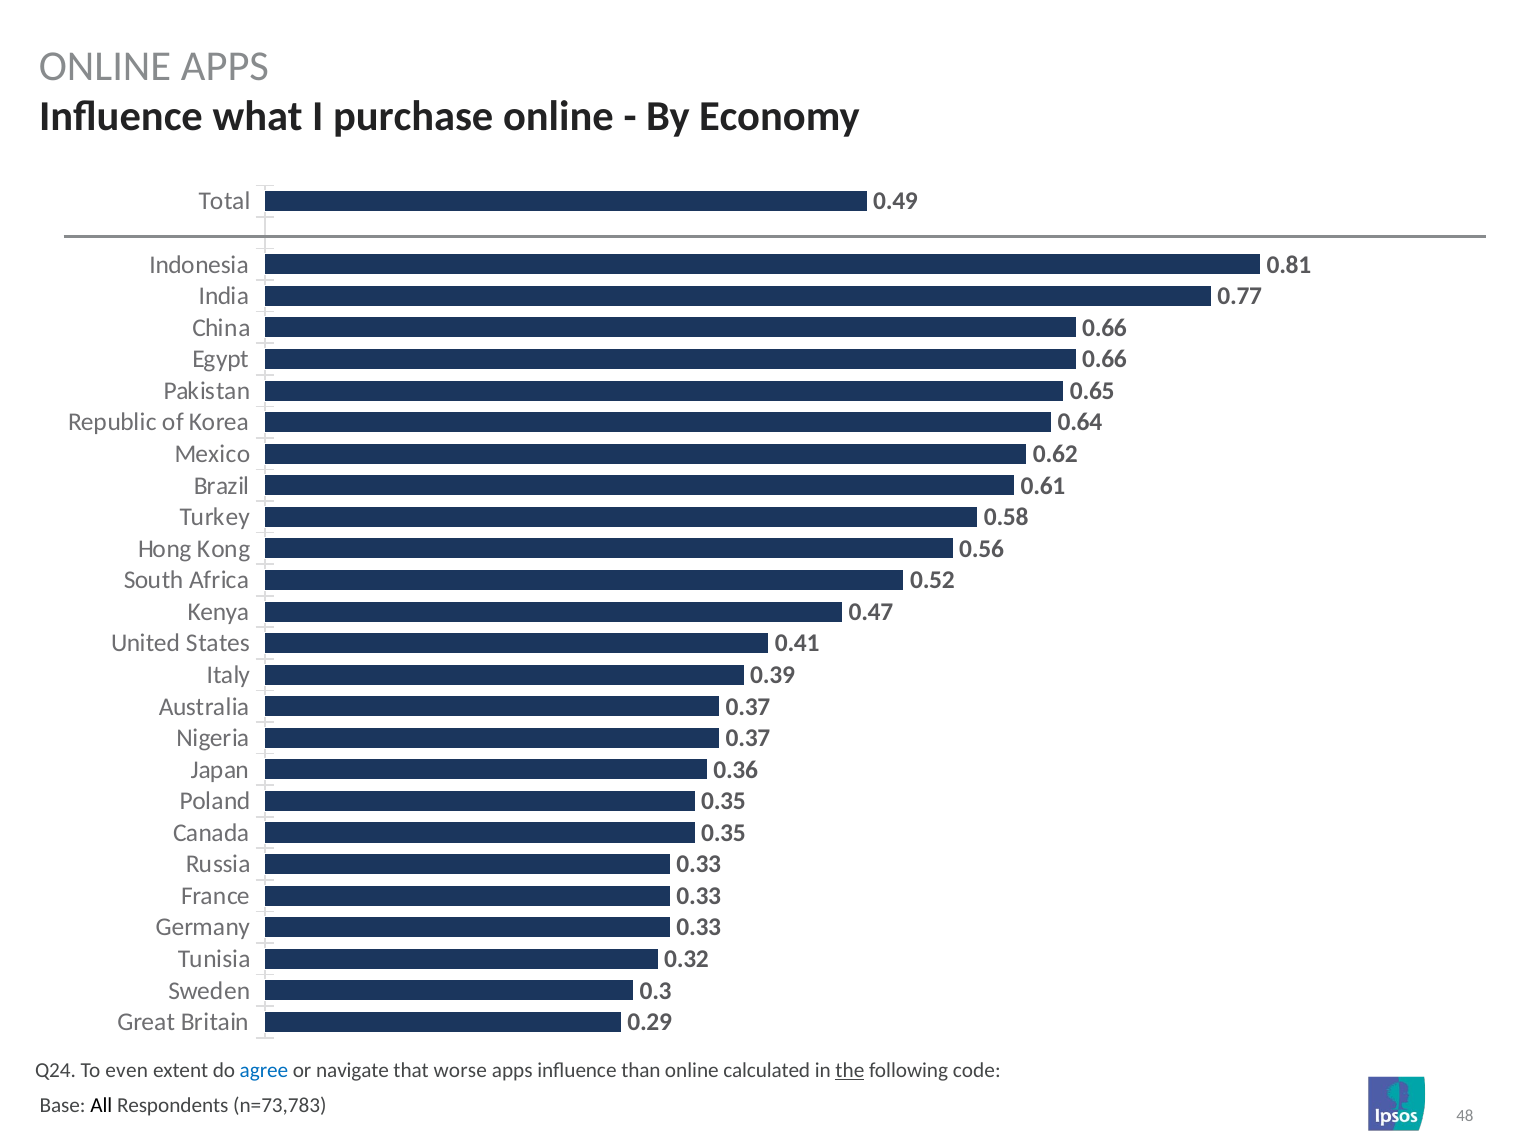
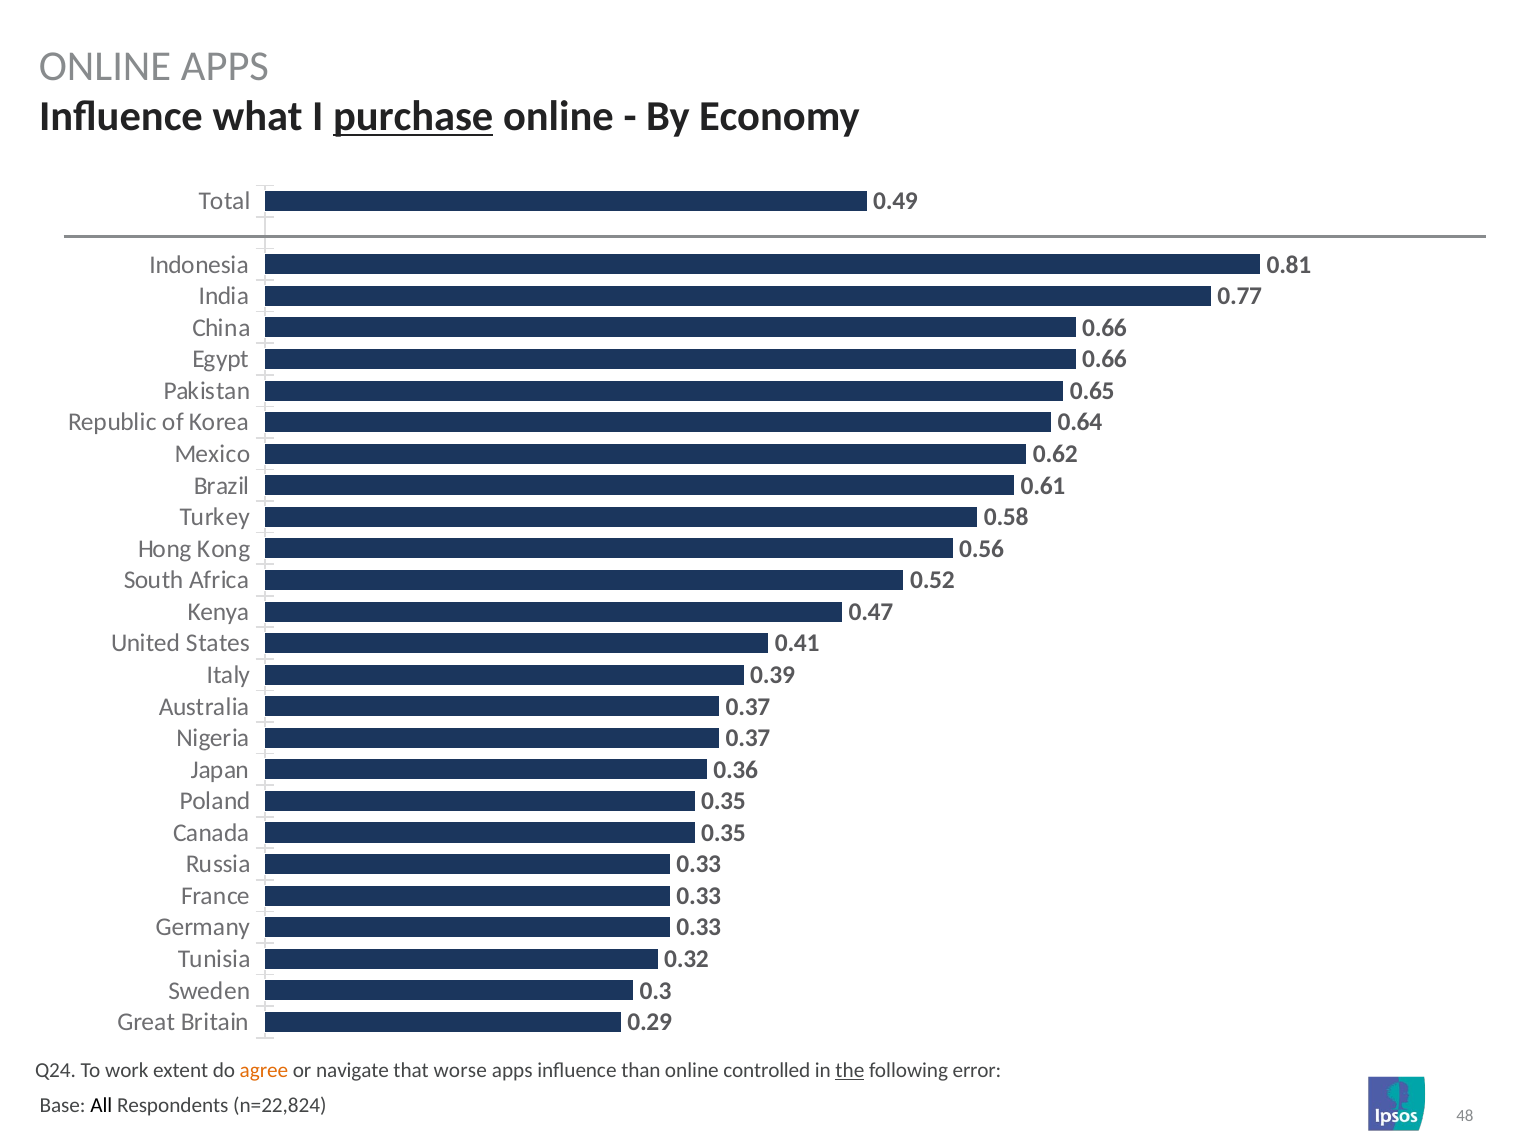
purchase underline: none -> present
even: even -> work
agree colour: blue -> orange
calculated: calculated -> controlled
code: code -> error
n=73,783: n=73,783 -> n=22,824
